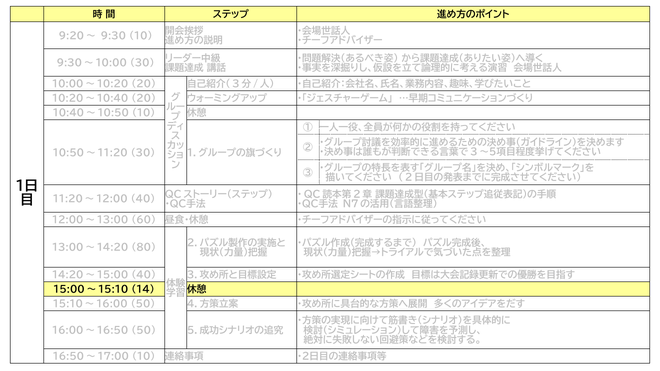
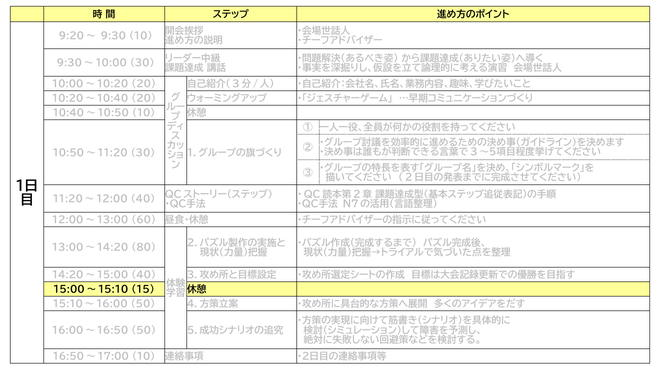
14: 14 -> 15
